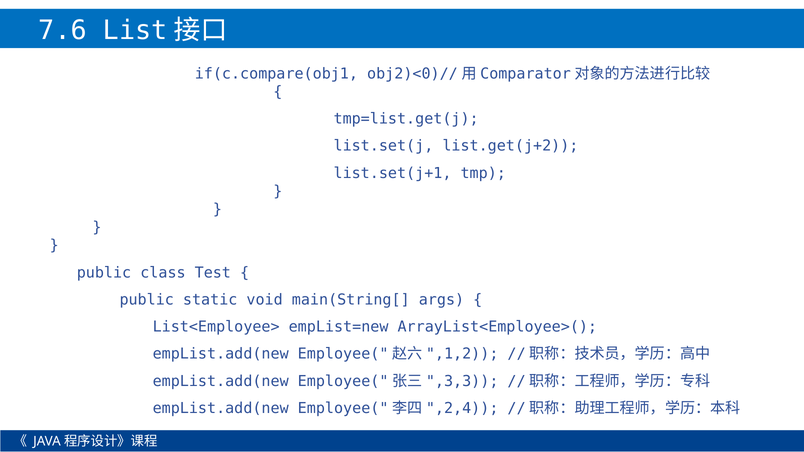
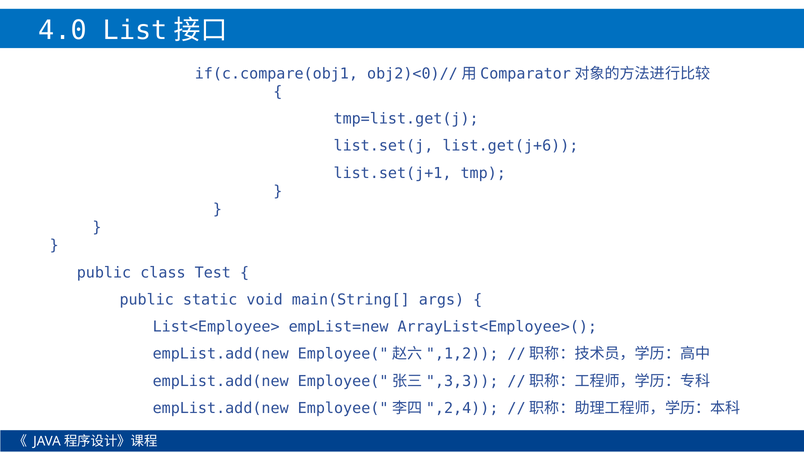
7.6: 7.6 -> 4.0
list.get(j+2: list.get(j+2 -> list.get(j+6
